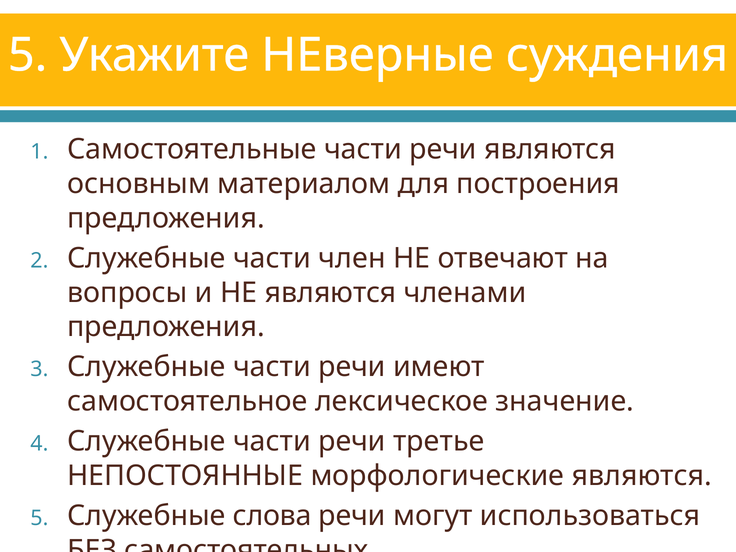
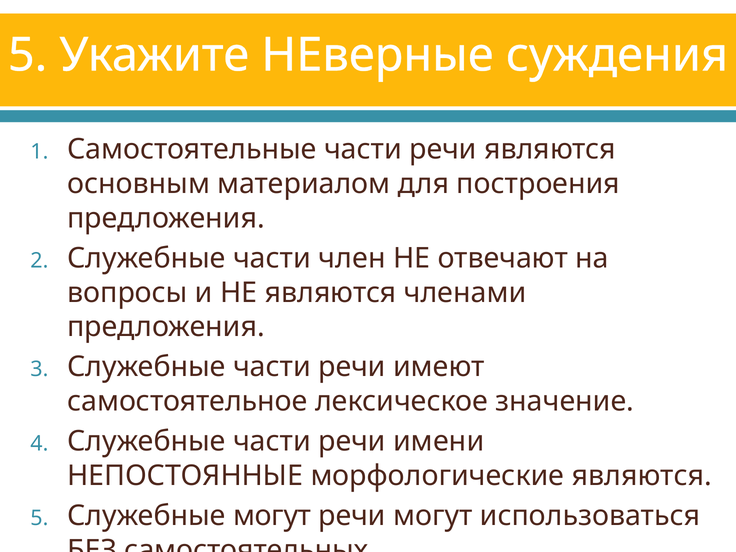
третье: третье -> имени
Служебные слова: слова -> могут
